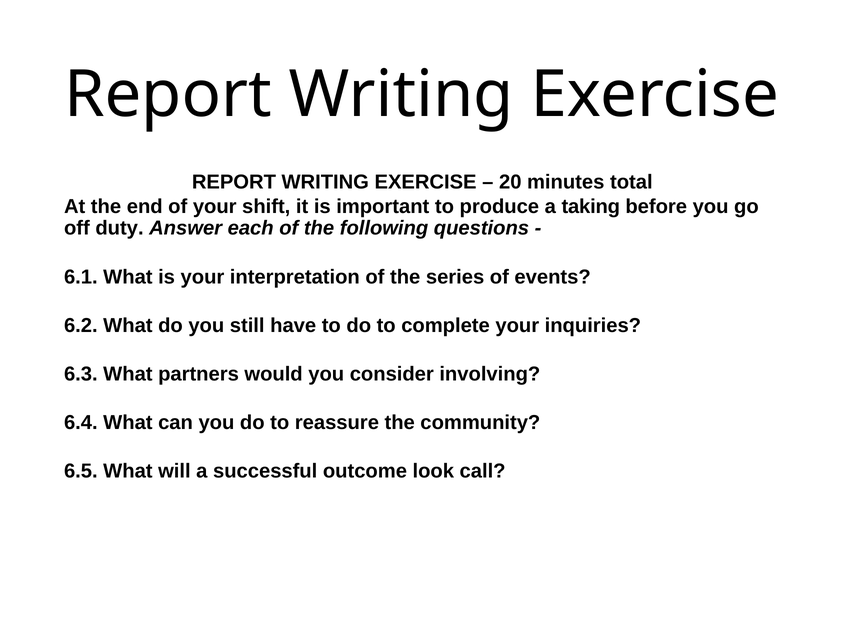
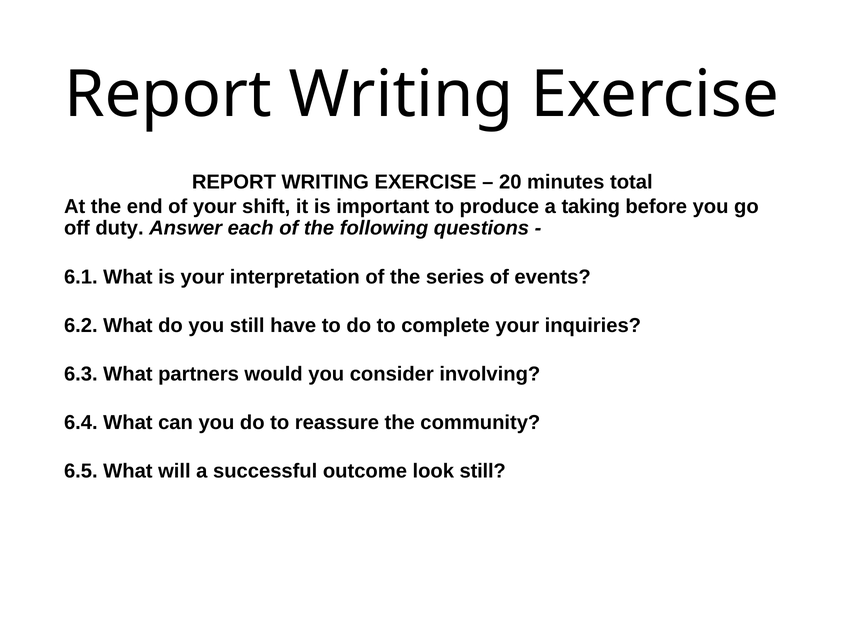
look call: call -> still
